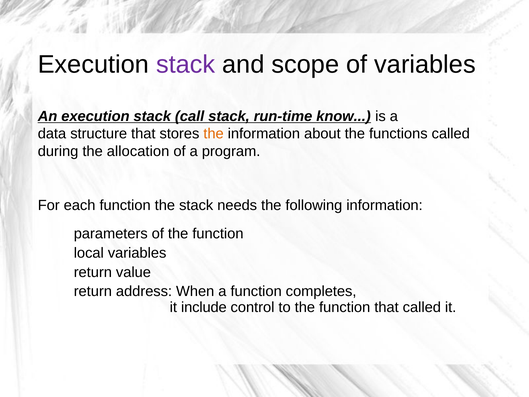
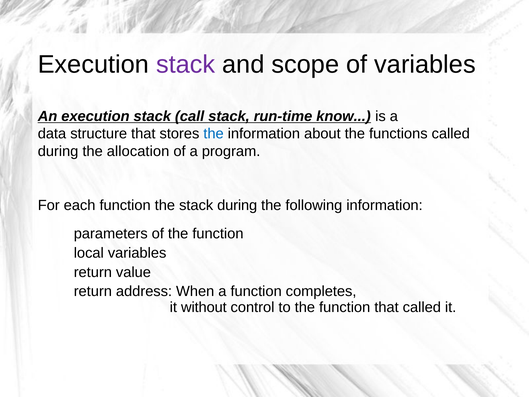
the at (214, 134) colour: orange -> blue
stack needs: needs -> during
include: include -> without
